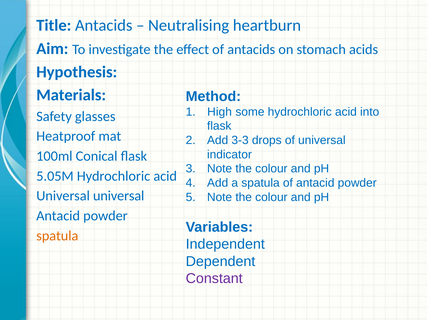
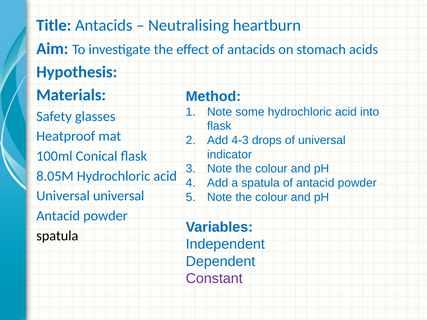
High at (220, 112): High -> Note
3-3: 3-3 -> 4-3
5.05M: 5.05M -> 8.05M
spatula at (57, 236) colour: orange -> black
